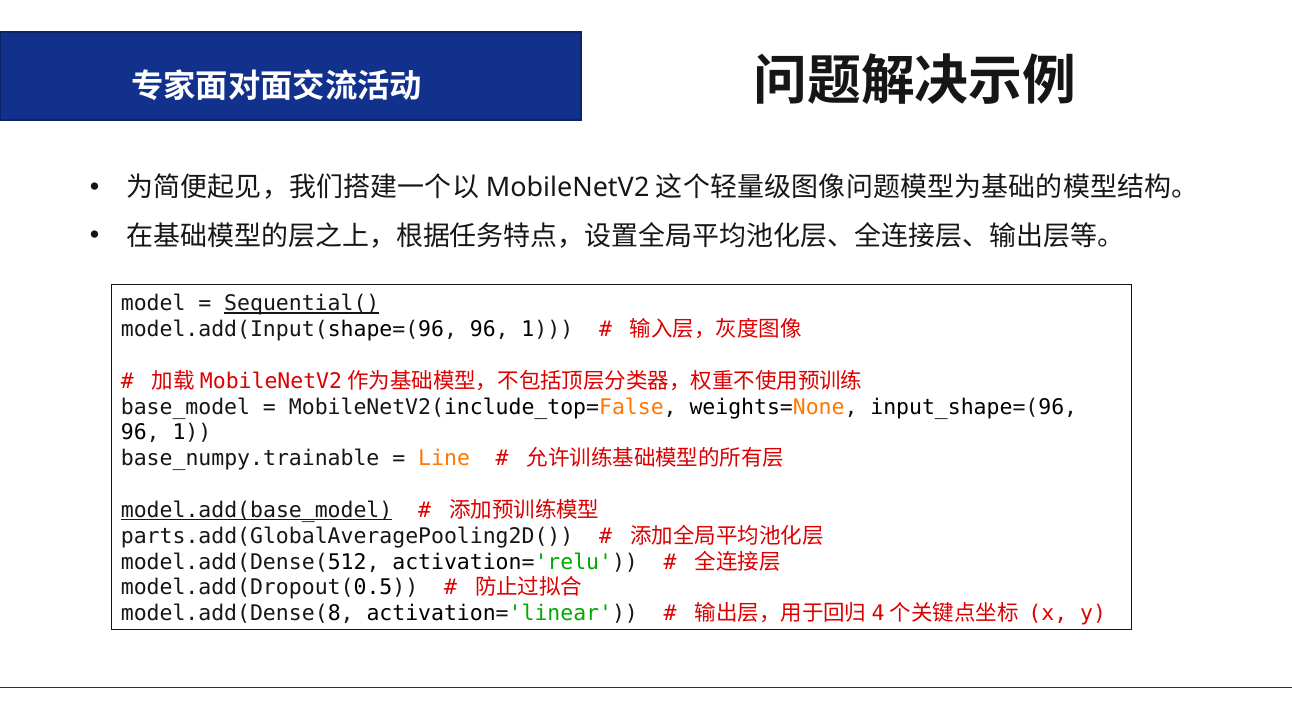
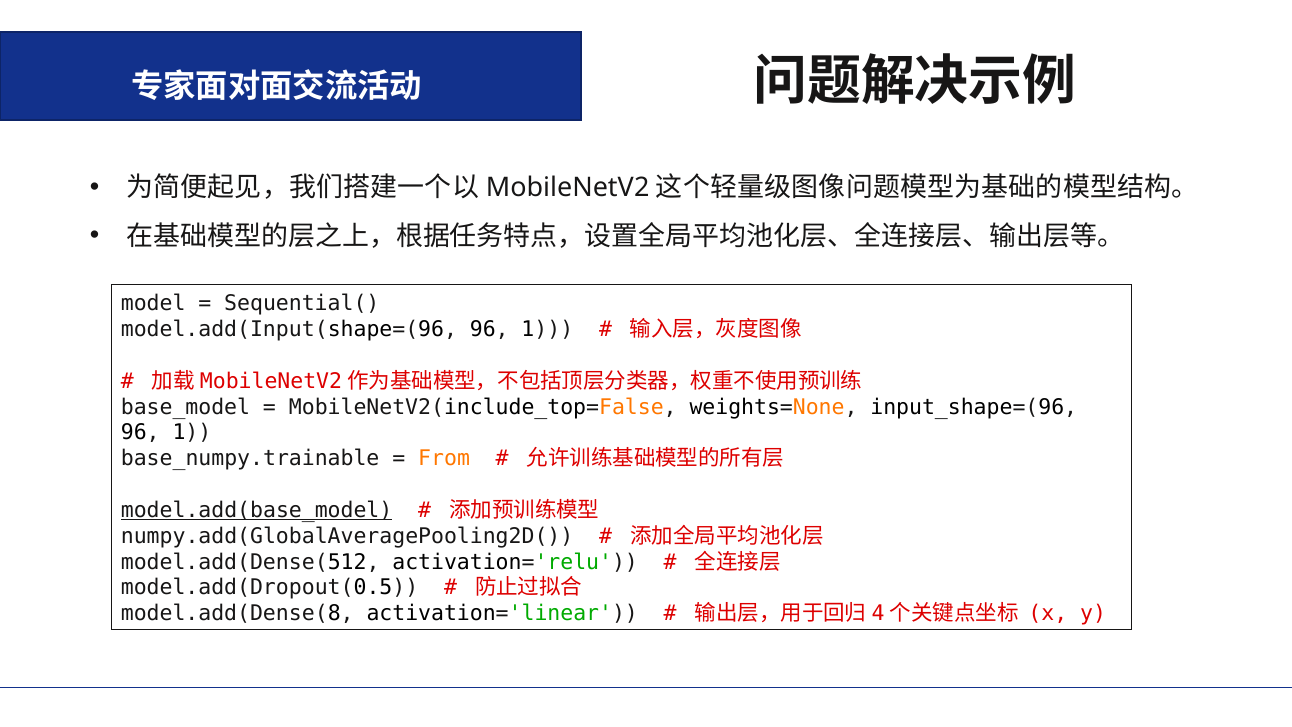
Sequential( underline: present -> none
Line: Line -> From
parts.add(GlobalAveragePooling2D(: parts.add(GlobalAveragePooling2D( -> numpy.add(GlobalAveragePooling2D(
